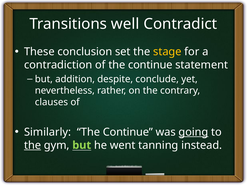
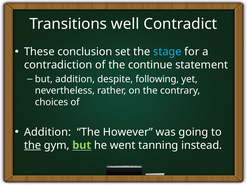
stage colour: yellow -> light blue
conclude: conclude -> following
clauses: clauses -> choices
Similarly at (48, 132): Similarly -> Addition
Continue at (128, 132): Continue -> However
going underline: present -> none
